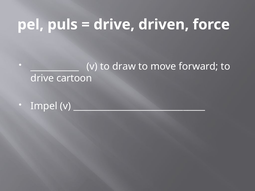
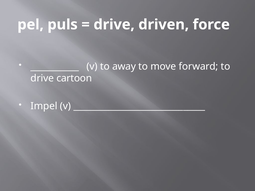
draw: draw -> away
